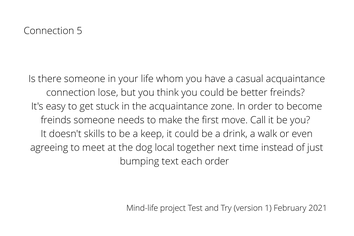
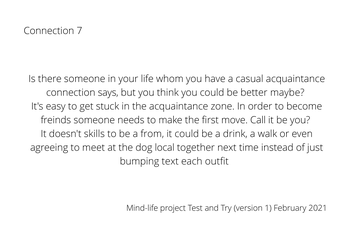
5: 5 -> 7
lose: lose -> says
better freinds: freinds -> maybe
keep: keep -> from
each order: order -> outfit
